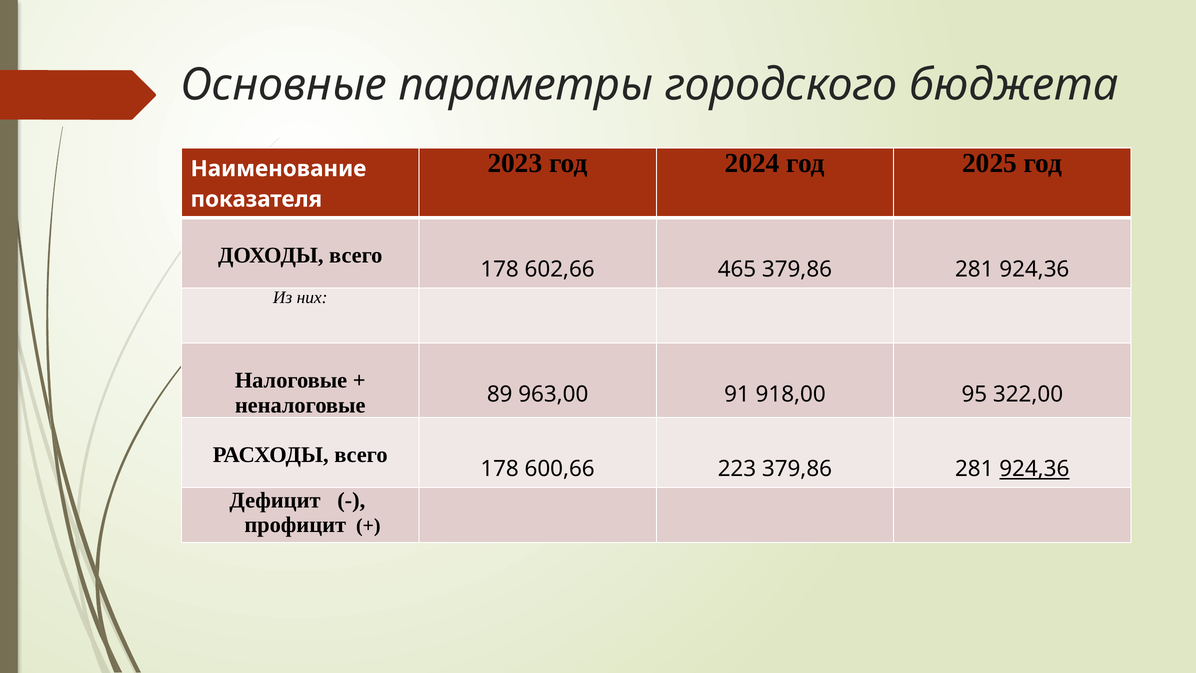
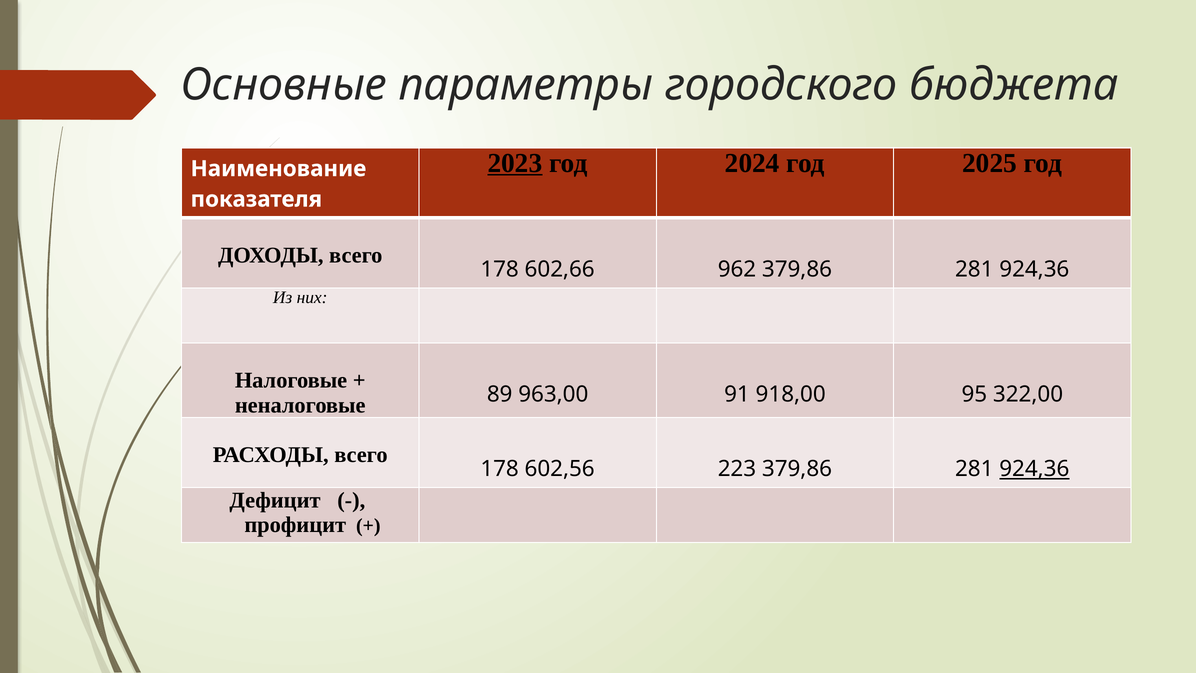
2023 underline: none -> present
465: 465 -> 962
600,66: 600,66 -> 602,56
